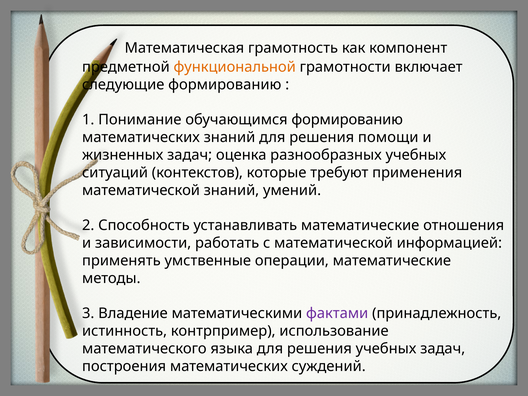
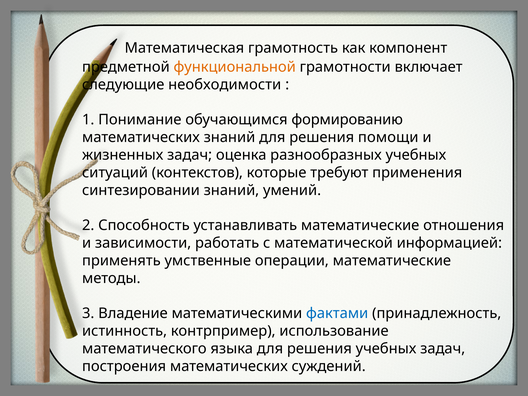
следующие формированию: формированию -> необходимости
математической at (141, 190): математической -> синтезировании
фактами colour: purple -> blue
